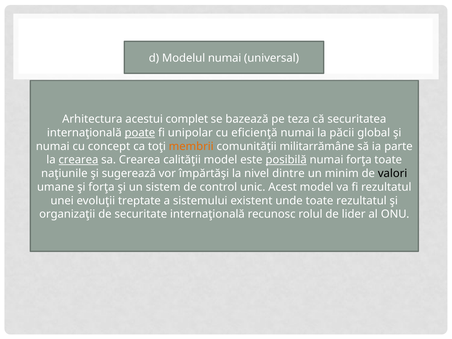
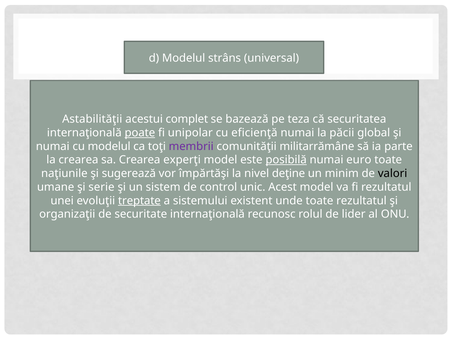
Modelul numai: numai -> strâns
Arhitectura: Arhitectura -> Astabilităţii
cu concept: concept -> modelul
membrii colour: orange -> purple
crearea at (78, 160) underline: present -> none
calităţii: calităţii -> experţi
numai forţa: forţa -> euro
dintre: dintre -> deţine
şi forţa: forţa -> serie
treptate underline: none -> present
